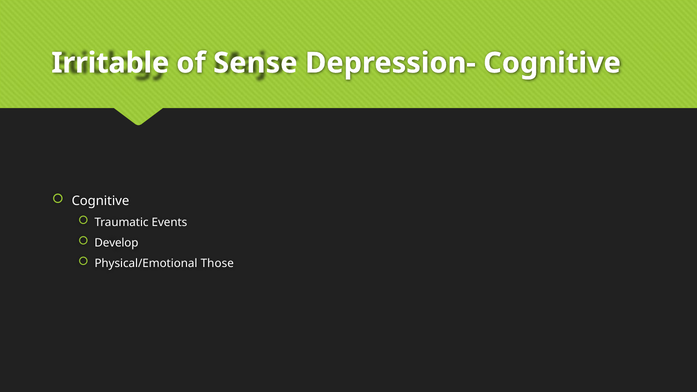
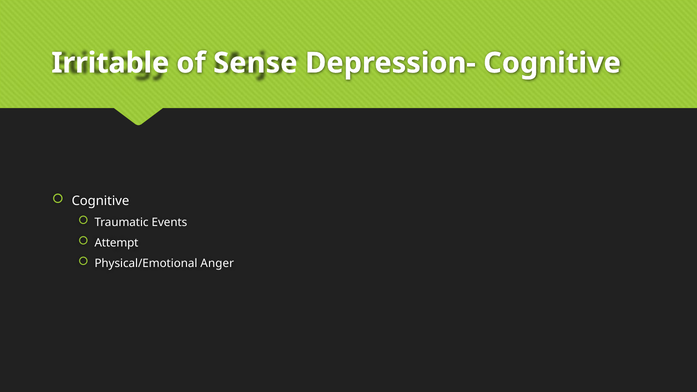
Develop: Develop -> Attempt
Those: Those -> Anger
